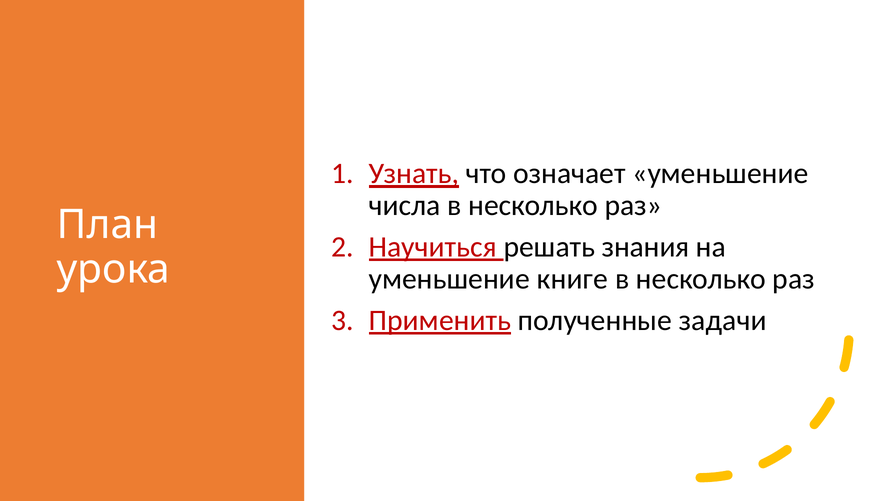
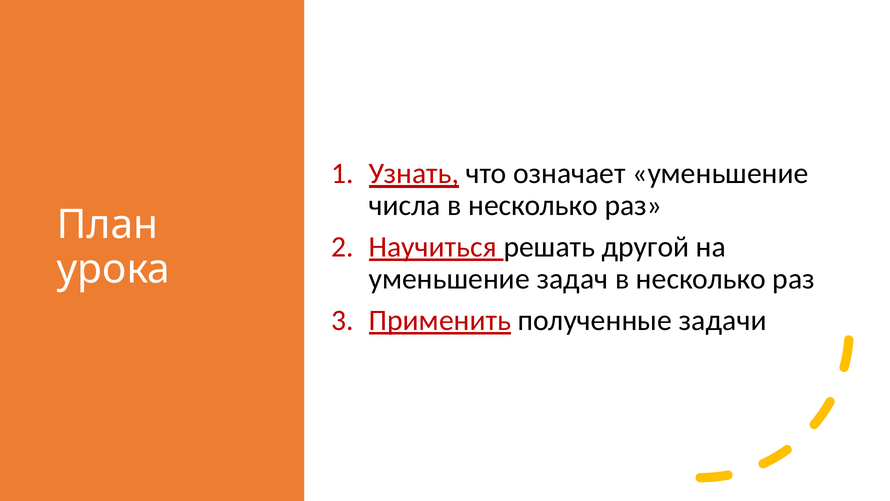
знания: знания -> другой
книге: книге -> задач
